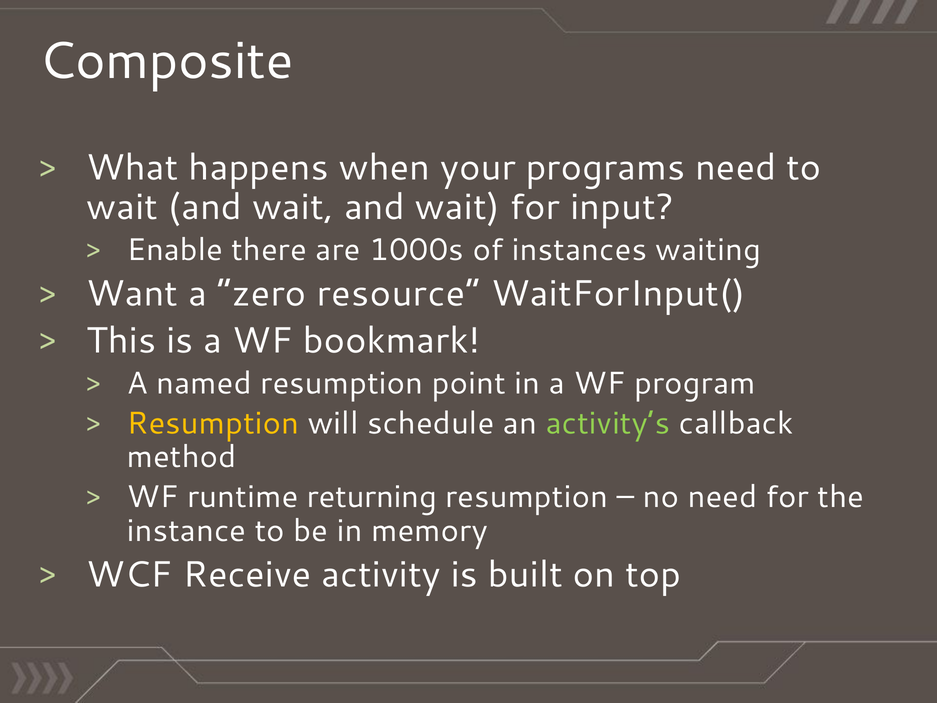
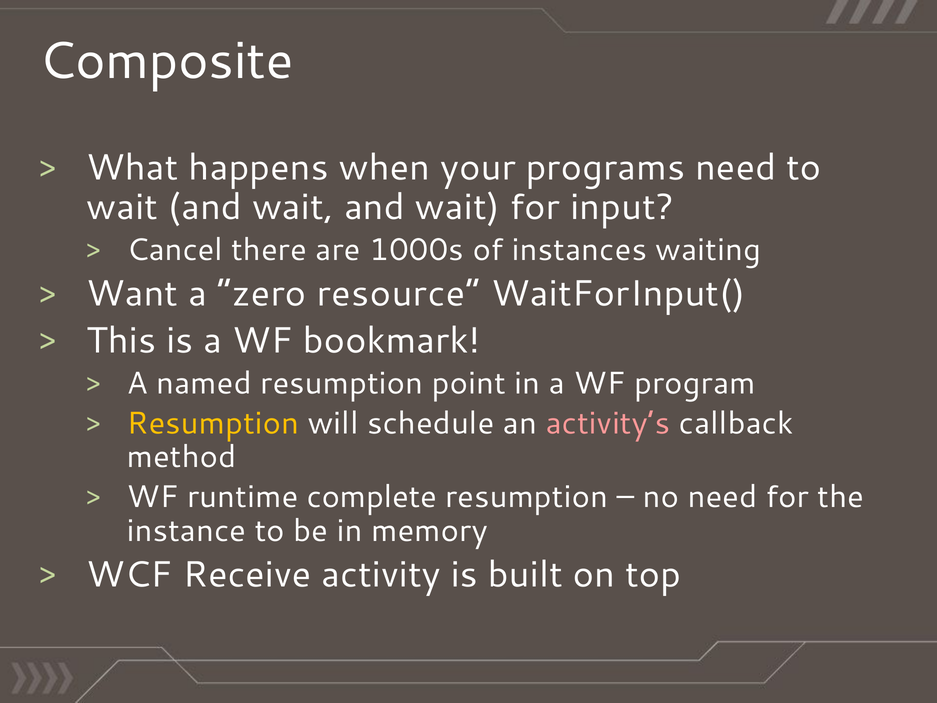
Enable: Enable -> Cancel
activity’s colour: light green -> pink
returning: returning -> complete
